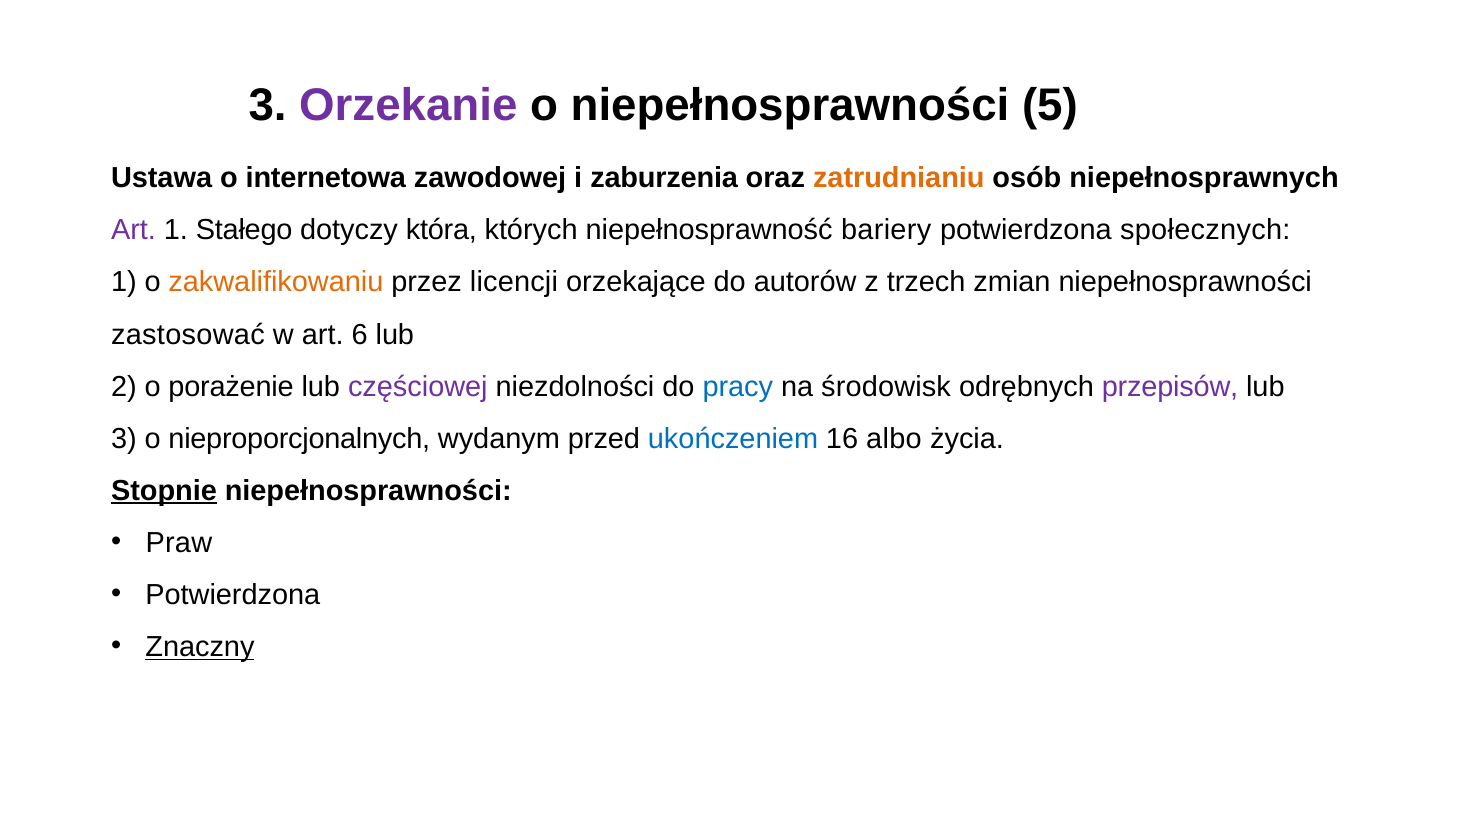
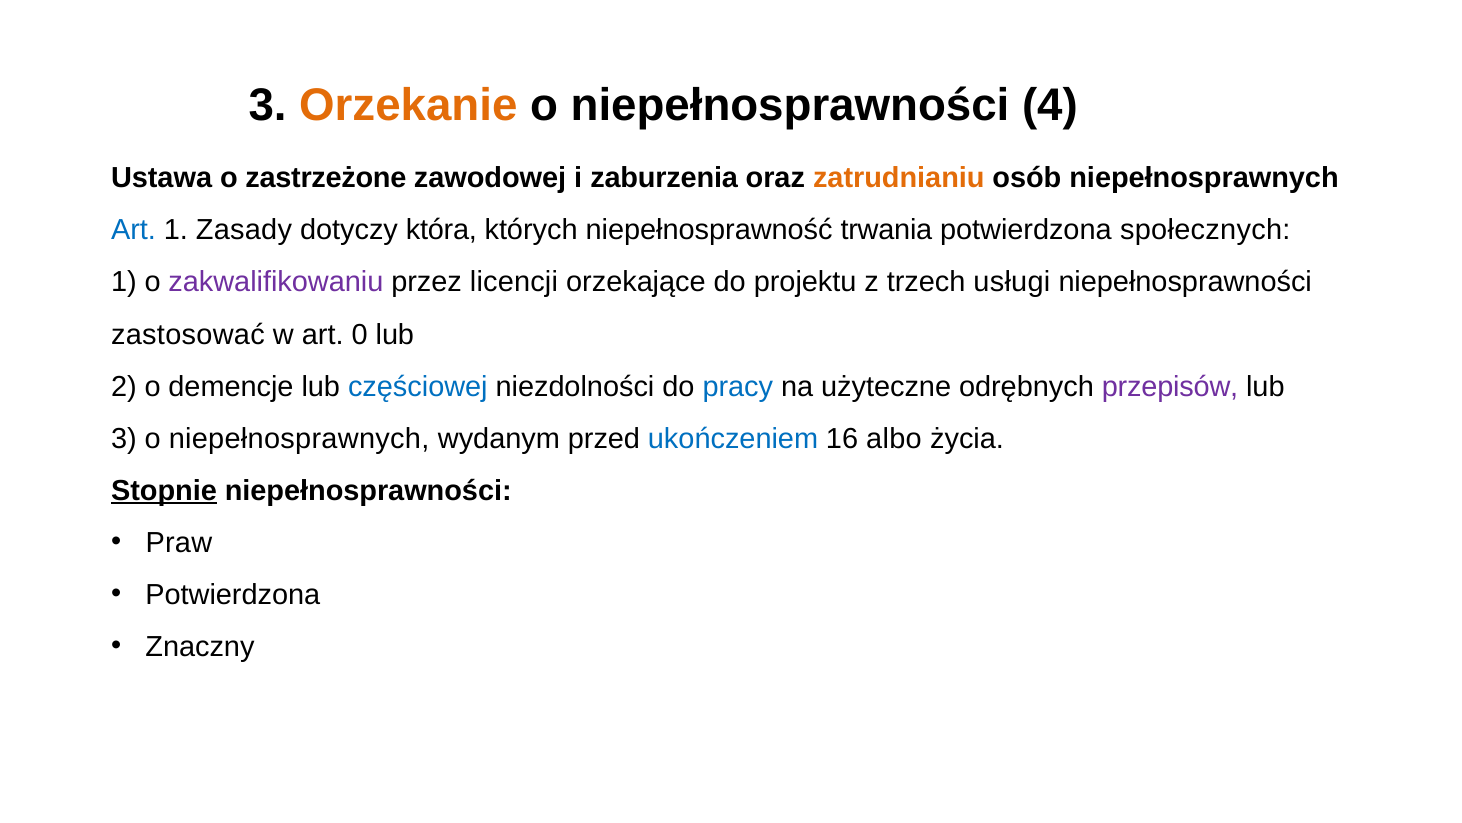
Orzekanie colour: purple -> orange
5: 5 -> 4
internetowa: internetowa -> zastrzeżone
Art at (133, 230) colour: purple -> blue
Stałego: Stałego -> Zasady
bariery: bariery -> trwania
zakwalifikowaniu colour: orange -> purple
autorów: autorów -> projektu
zmian: zmian -> usługi
6: 6 -> 0
porażenie: porażenie -> demencje
częściowej colour: purple -> blue
środowisk: środowisk -> użyteczne
o nieproporcjonalnych: nieproporcjonalnych -> niepełnosprawnych
Znaczny underline: present -> none
